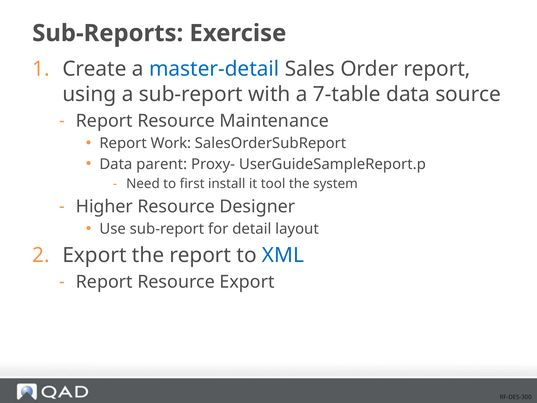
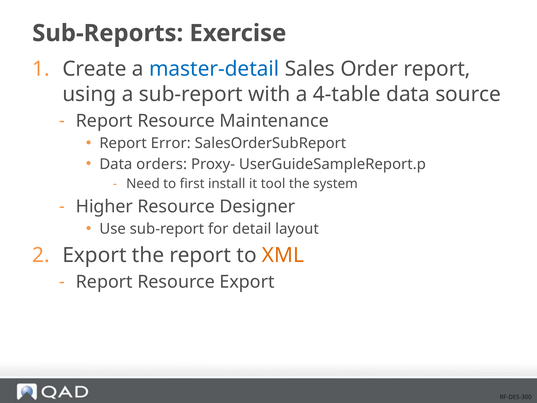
7-table: 7-table -> 4-table
Work: Work -> Error
parent: parent -> orders
XML colour: blue -> orange
